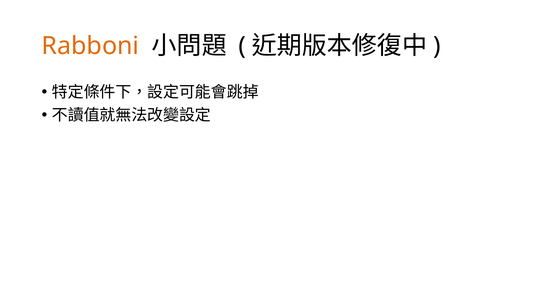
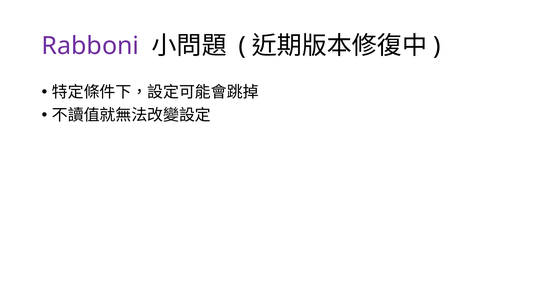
Rabboni colour: orange -> purple
